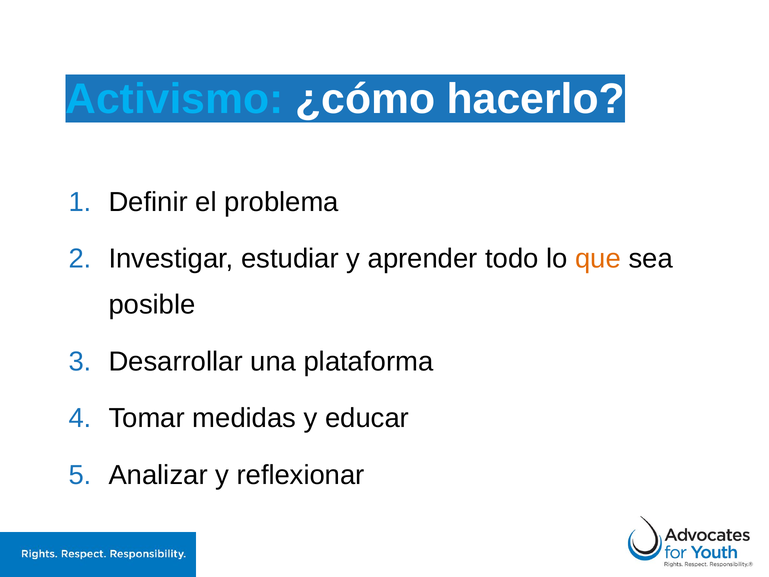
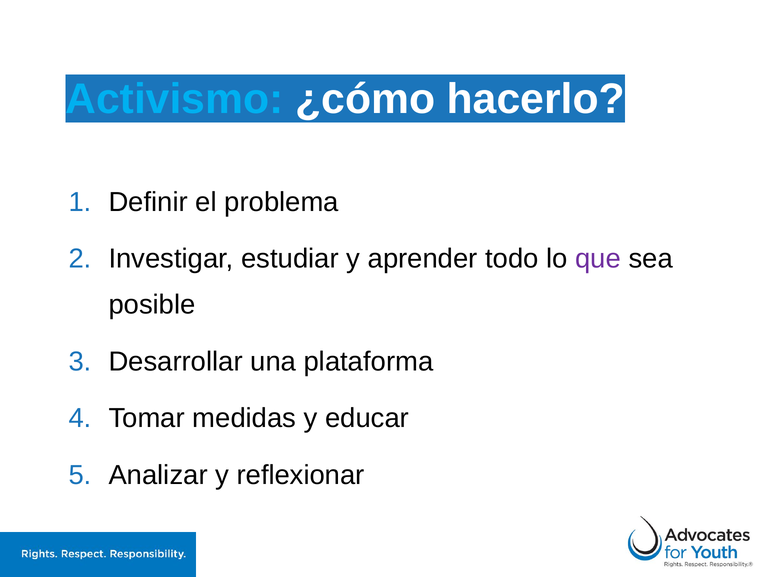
que colour: orange -> purple
